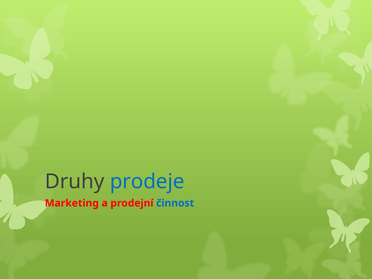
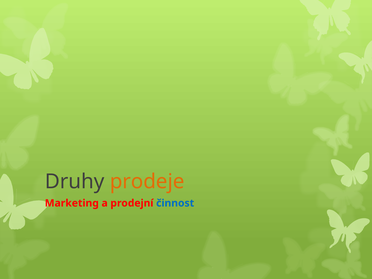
prodeje colour: blue -> orange
